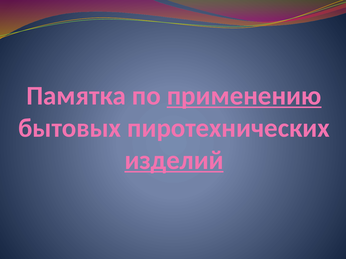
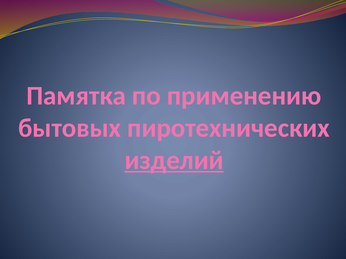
применению underline: present -> none
